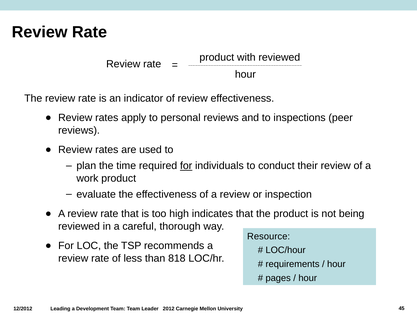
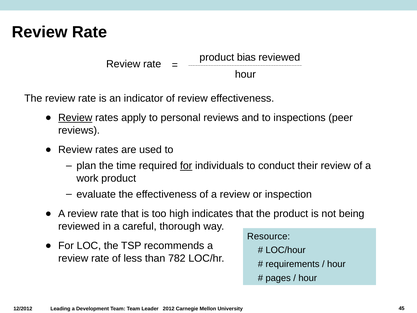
with: with -> bias
Review at (75, 118) underline: none -> present
818: 818 -> 782
